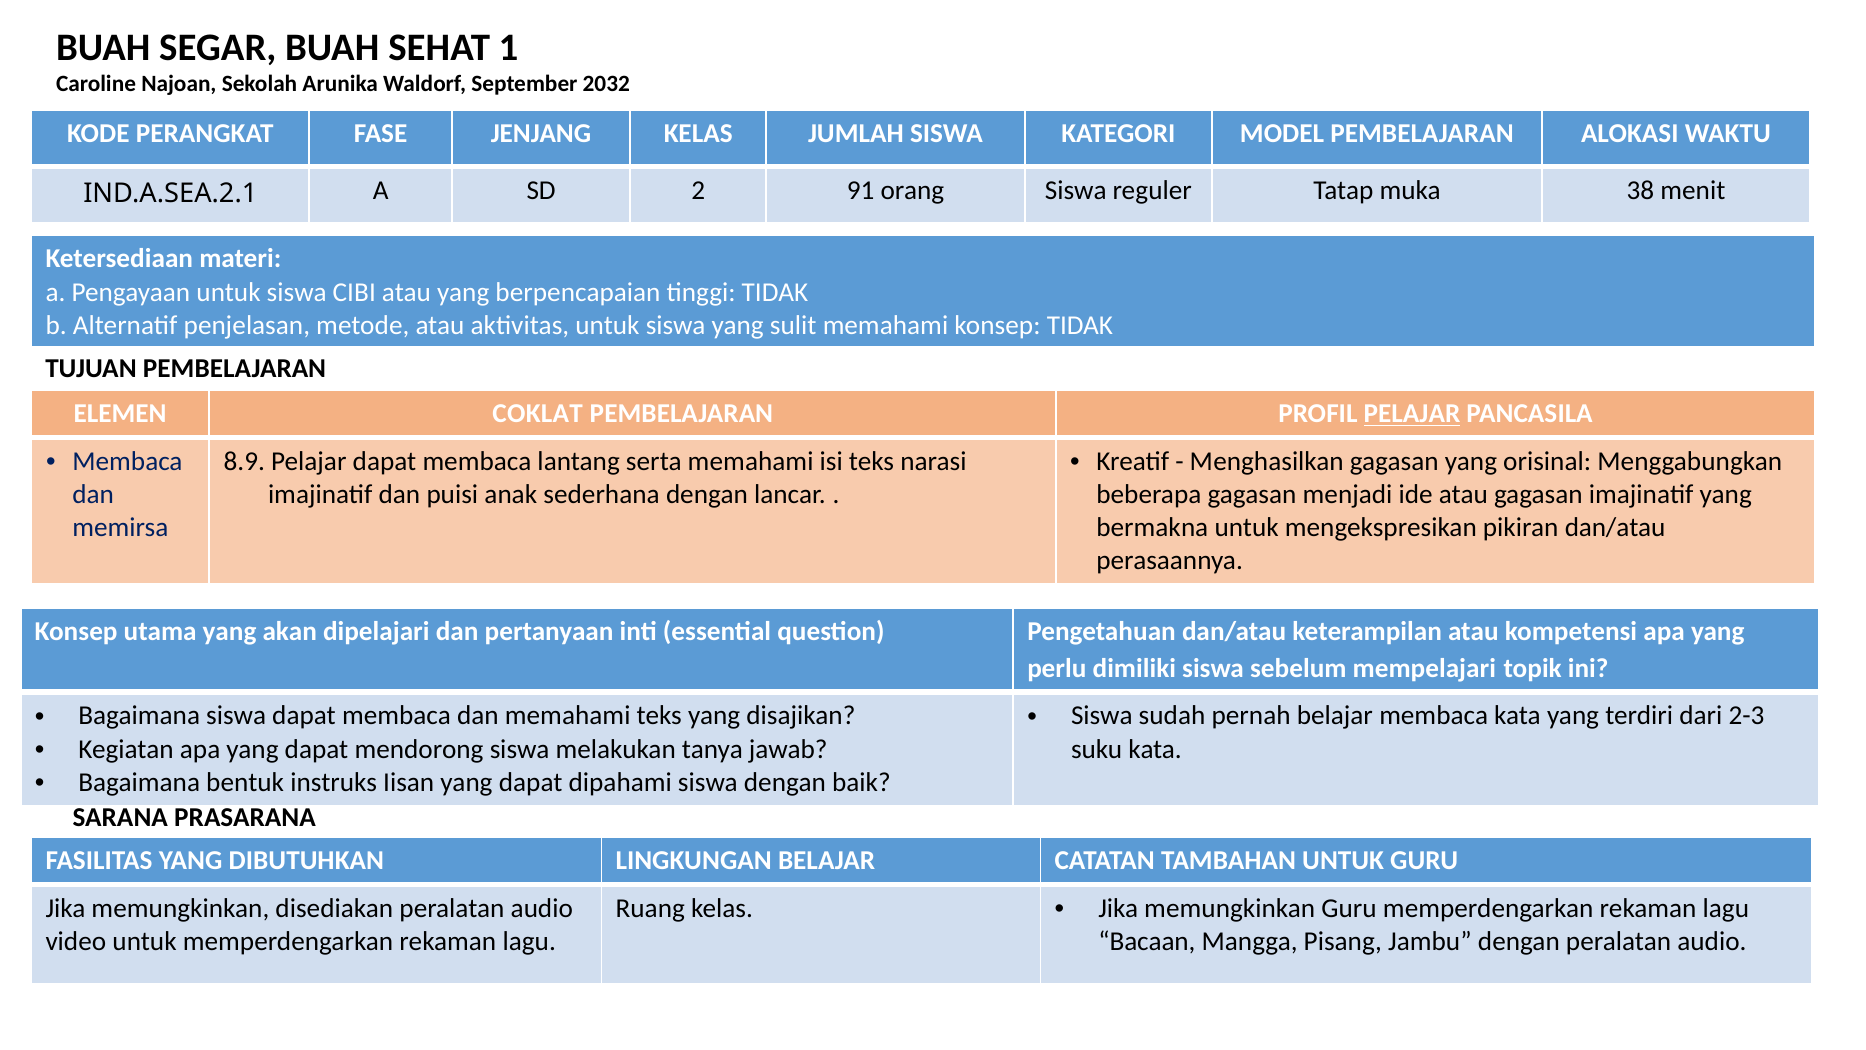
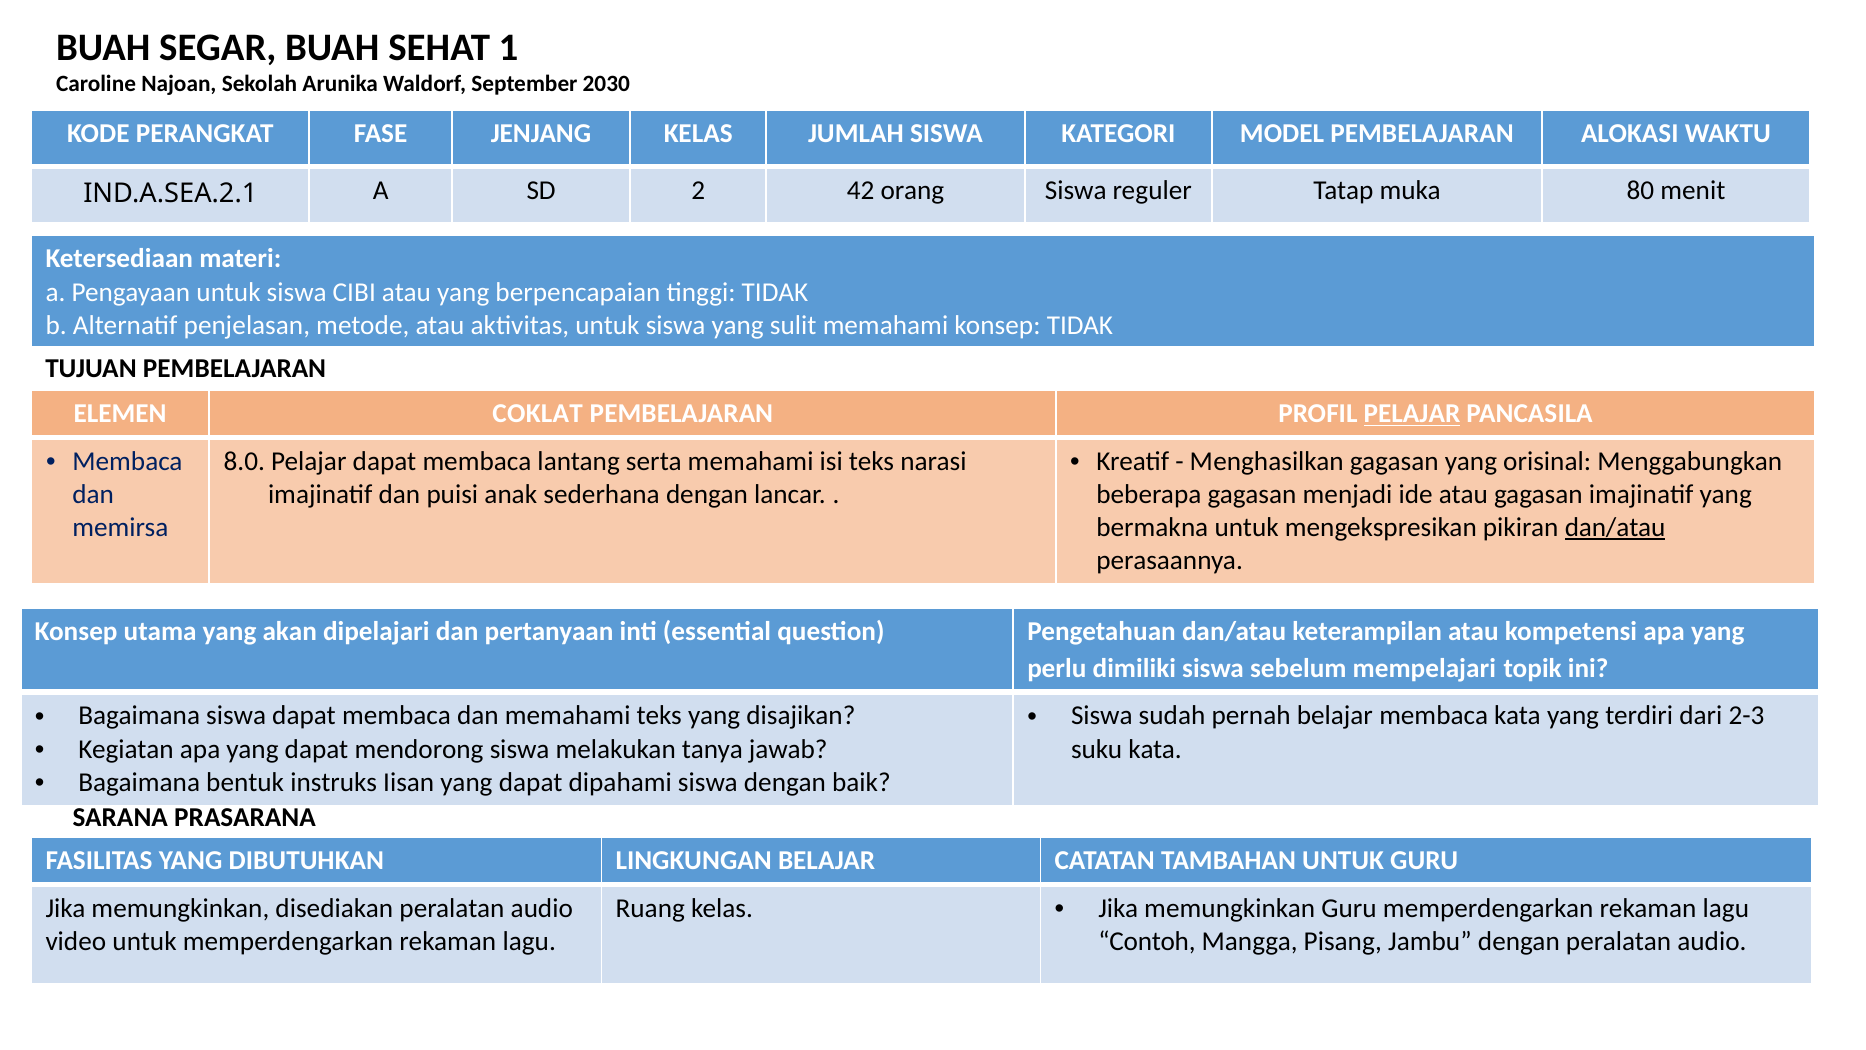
2032: 2032 -> 2030
91: 91 -> 42
38: 38 -> 80
8.9: 8.9 -> 8.0
dan/atau at (1615, 527) underline: none -> present
Bacaan: Bacaan -> Contoh
